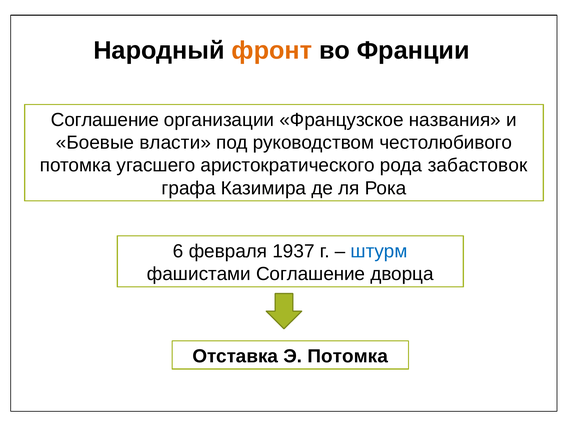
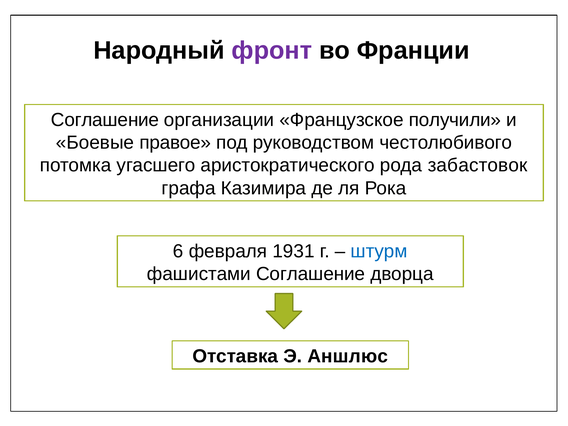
фронт colour: orange -> purple
названия: названия -> получили
власти: власти -> правое
1937: 1937 -> 1931
Э Потомка: Потомка -> Аншлюс
